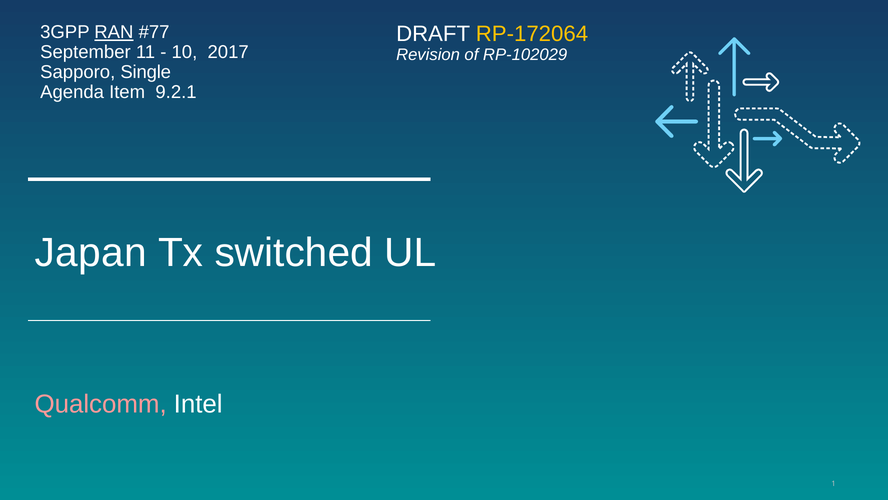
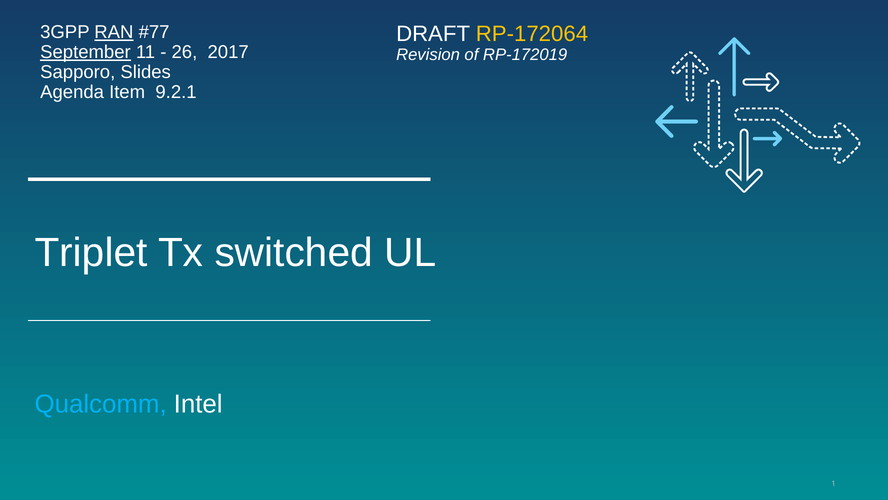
September underline: none -> present
10: 10 -> 26
RP-102029: RP-102029 -> RP-172019
Single: Single -> Slides
Japan: Japan -> Triplet
Qualcomm colour: pink -> light blue
